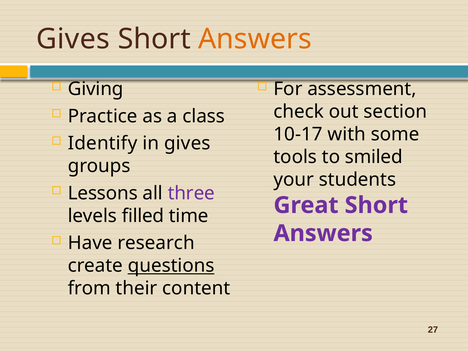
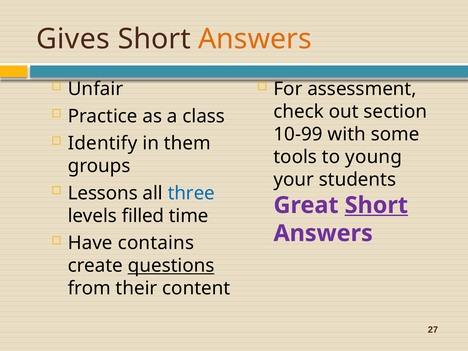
Giving: Giving -> Unfair
10-17: 10-17 -> 10-99
in gives: gives -> them
smiled: smiled -> young
three colour: purple -> blue
Short at (376, 205) underline: none -> present
research: research -> contains
